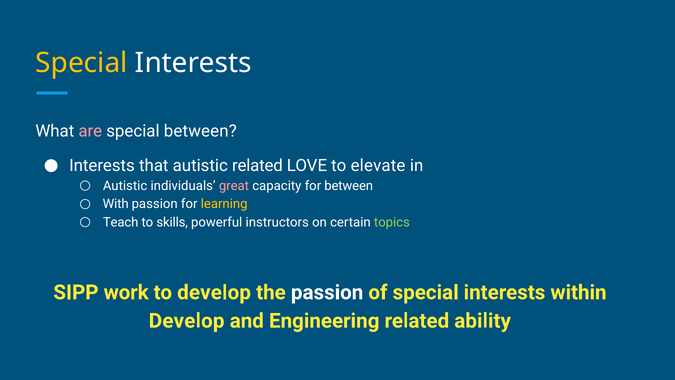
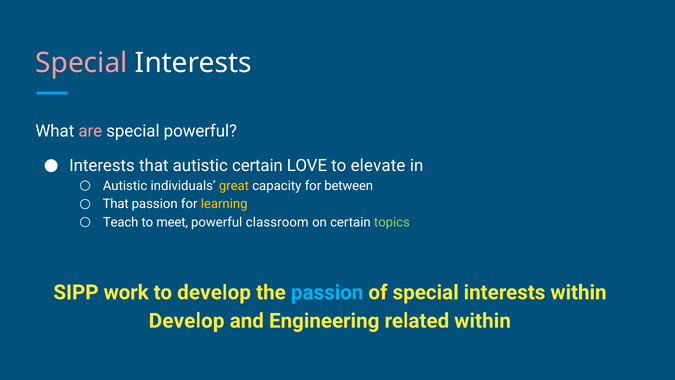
Special at (82, 63) colour: yellow -> pink
special between: between -> powerful
autistic related: related -> certain
great colour: pink -> yellow
With at (116, 204): With -> That
skills: skills -> meet
instructors: instructors -> classroom
passion at (327, 292) colour: white -> light blue
related ability: ability -> within
